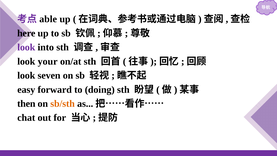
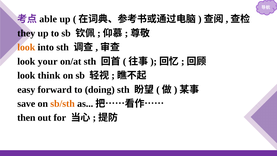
here: here -> they
look at (26, 47) colour: purple -> orange
seven: seven -> think
then: then -> save
chat: chat -> then
